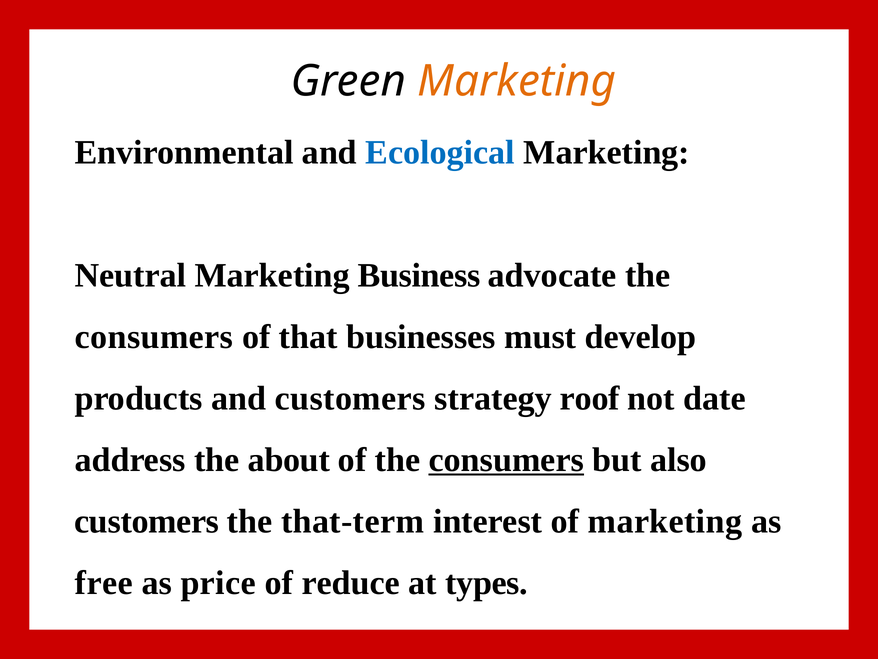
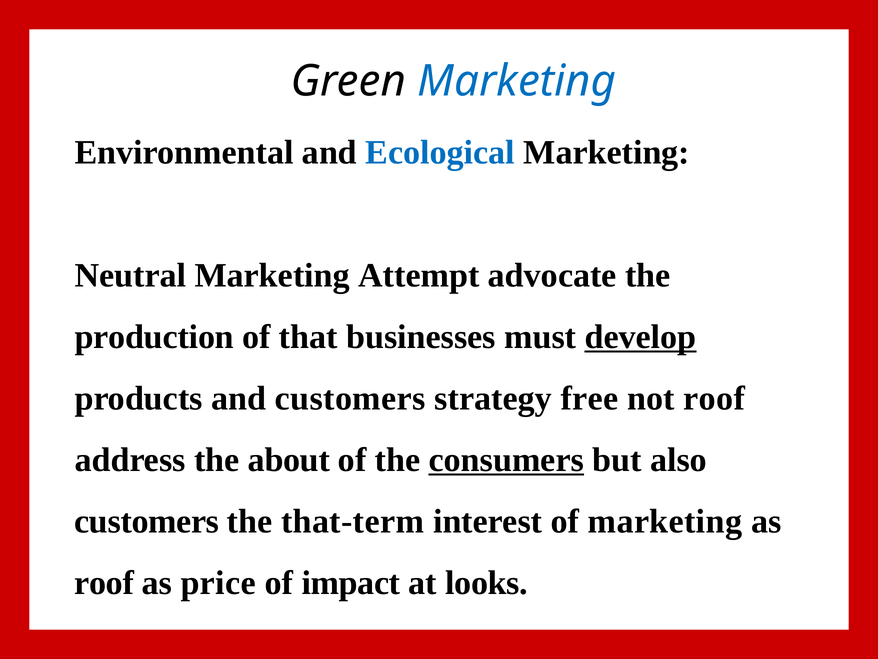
Marketing at (517, 81) colour: orange -> blue
Business: Business -> Attempt
consumers at (154, 337): consumers -> production
develop underline: none -> present
roof: roof -> free
not date: date -> roof
free at (104, 583): free -> roof
reduce: reduce -> impact
types: types -> looks
